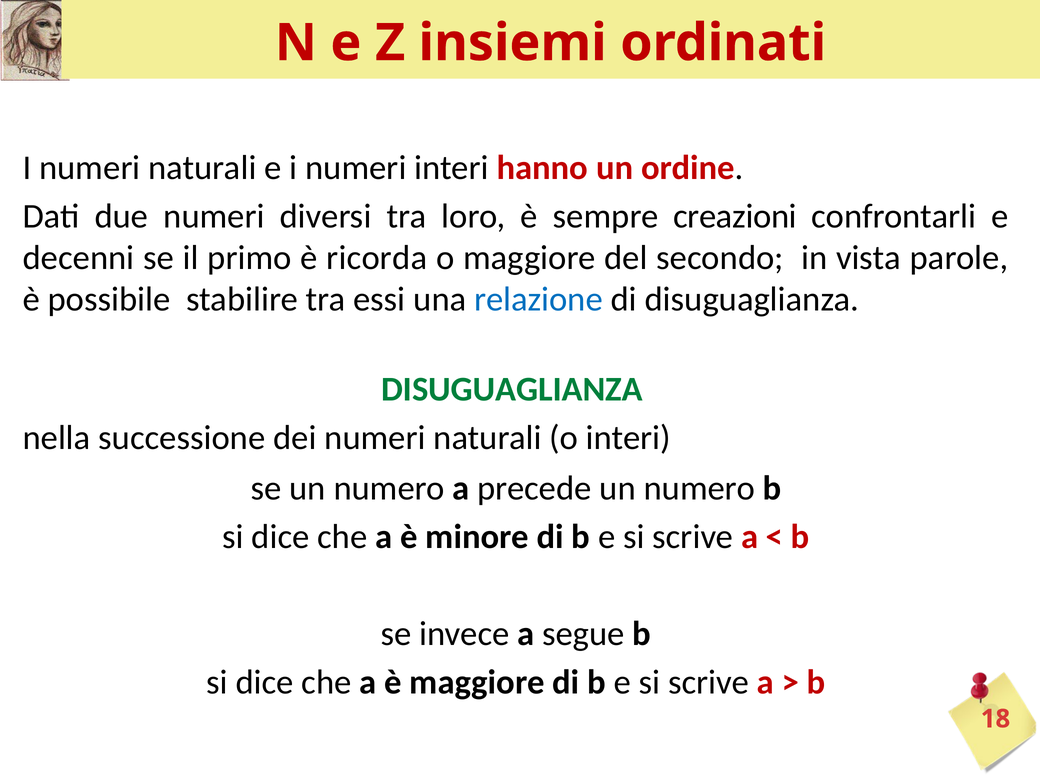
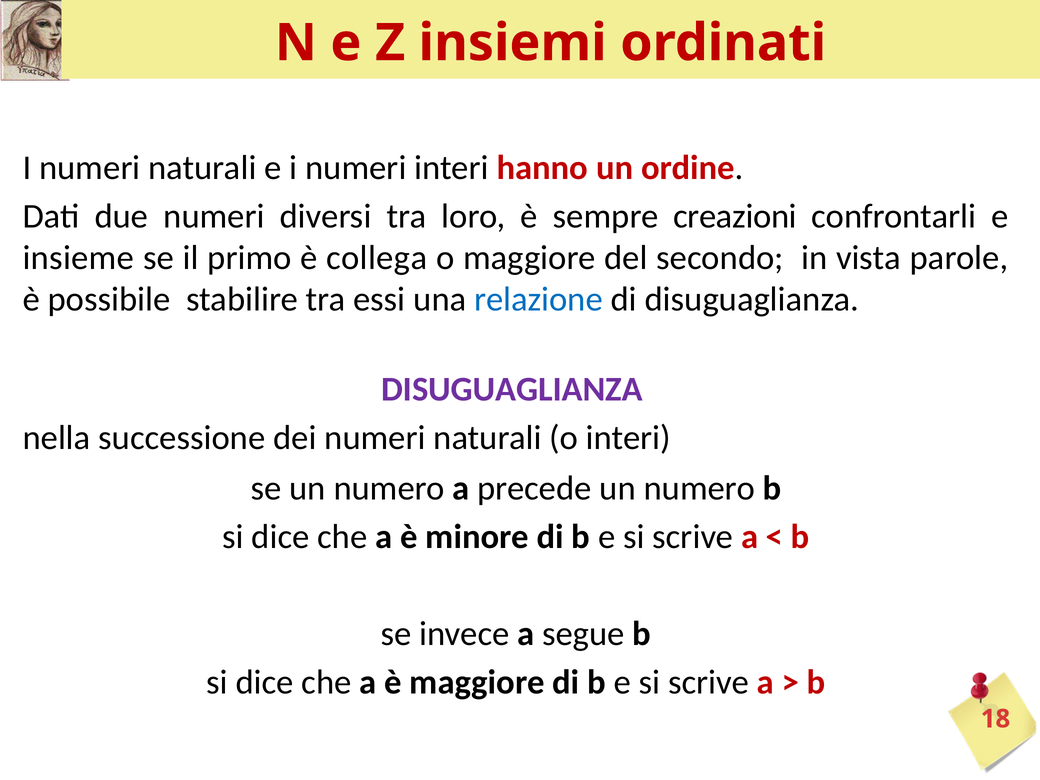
decenni: decenni -> insieme
ricorda: ricorda -> collega
DISUGUAGLIANZA at (512, 389) colour: green -> purple
